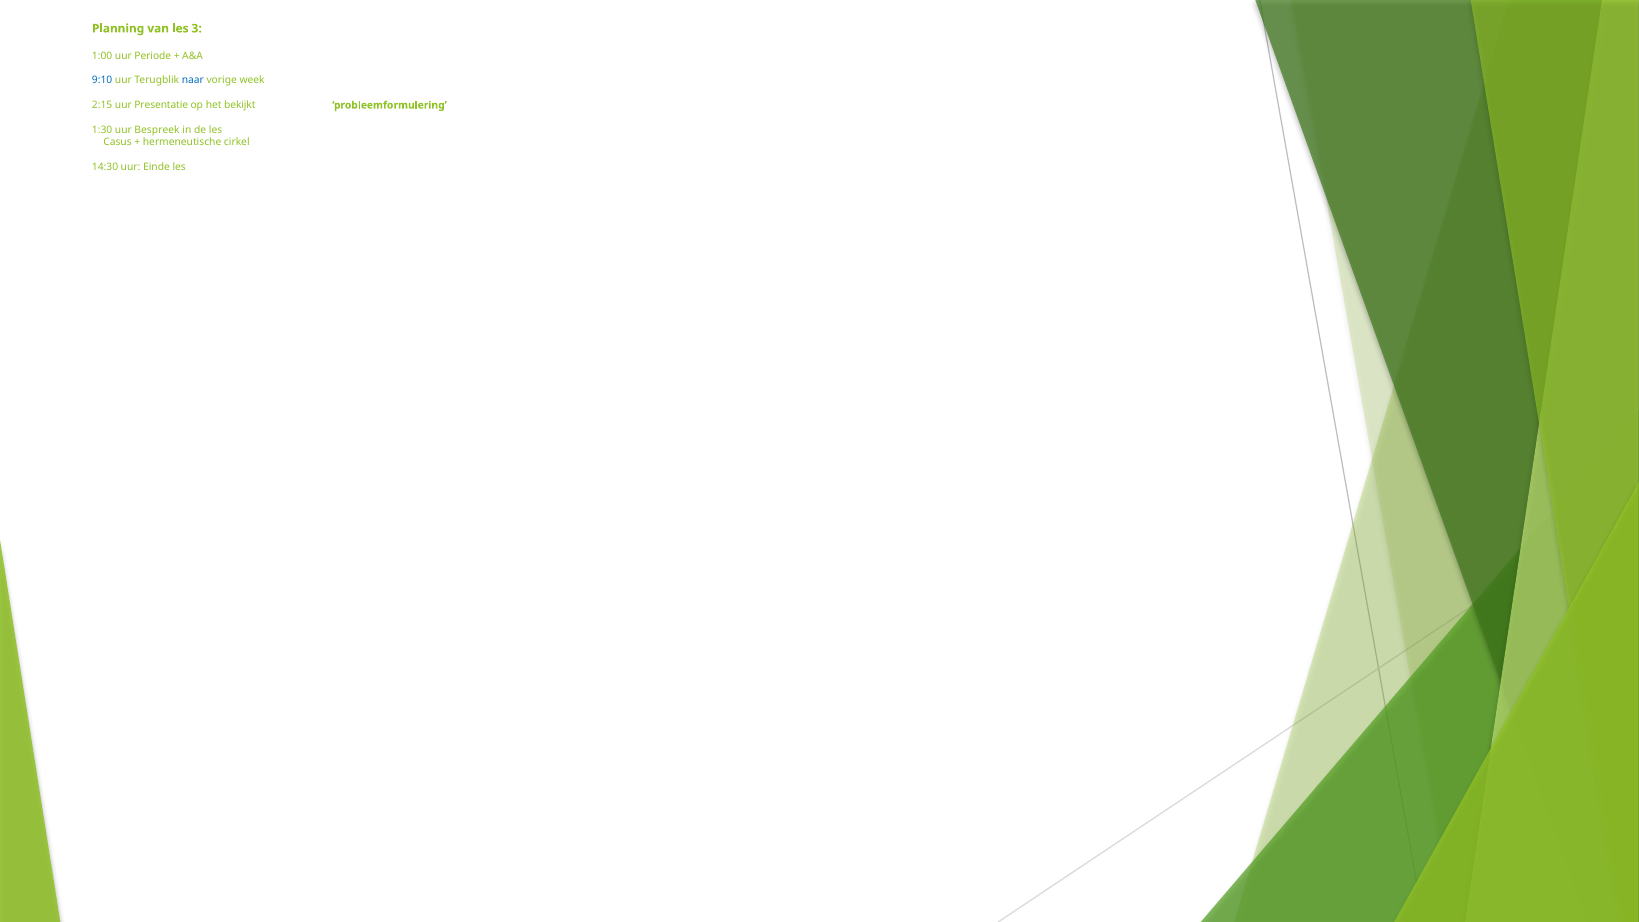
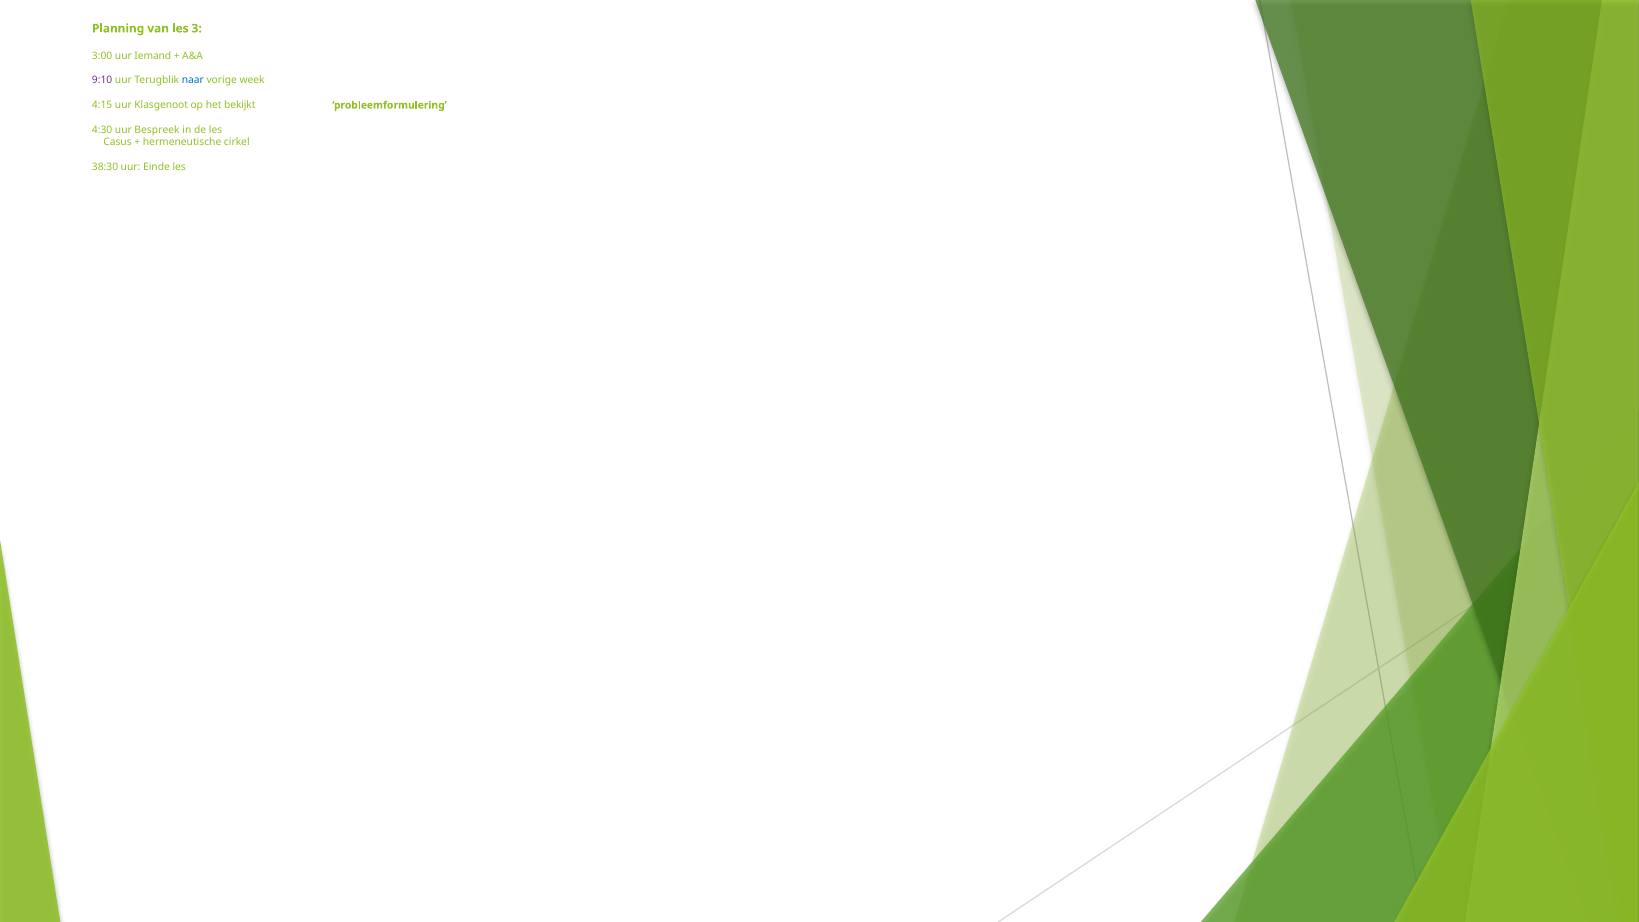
1:00: 1:00 -> 3:00
Periode: Periode -> Iemand
9:10 colour: blue -> purple
2:15: 2:15 -> 4:15
Presentatie: Presentatie -> Klasgenoot
1:30: 1:30 -> 4:30
14:30: 14:30 -> 38:30
